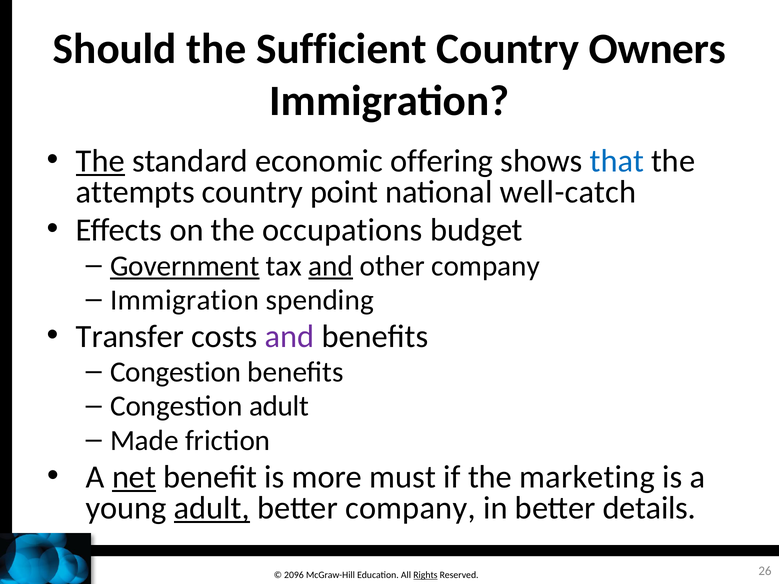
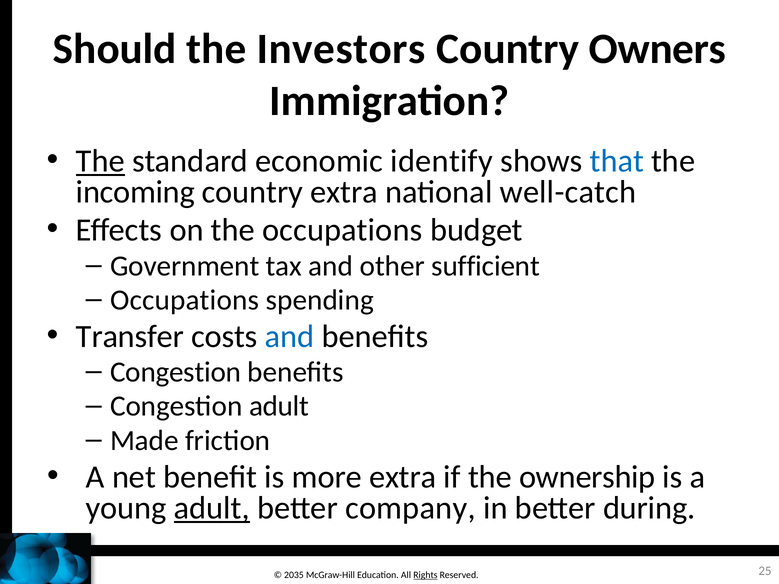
Sufficient: Sufficient -> Investors
offering: offering -> identify
attempts: attempts -> incoming
country point: point -> extra
Government underline: present -> none
and at (331, 266) underline: present -> none
other company: company -> sufficient
Immigration at (185, 300): Immigration -> Occupations
and at (290, 337) colour: purple -> blue
net underline: present -> none
more must: must -> extra
marketing: marketing -> ownership
details: details -> during
2096: 2096 -> 2035
26: 26 -> 25
